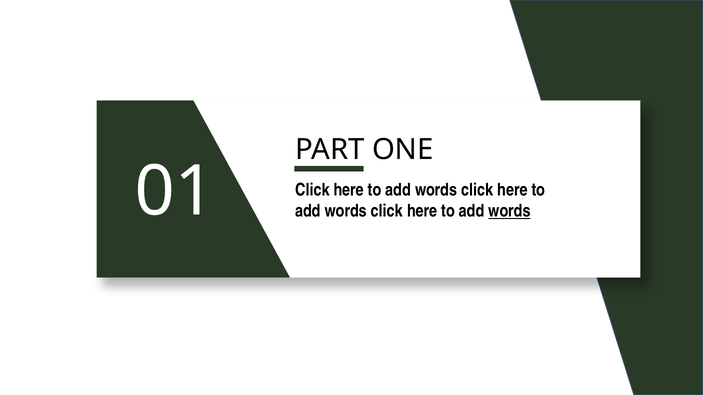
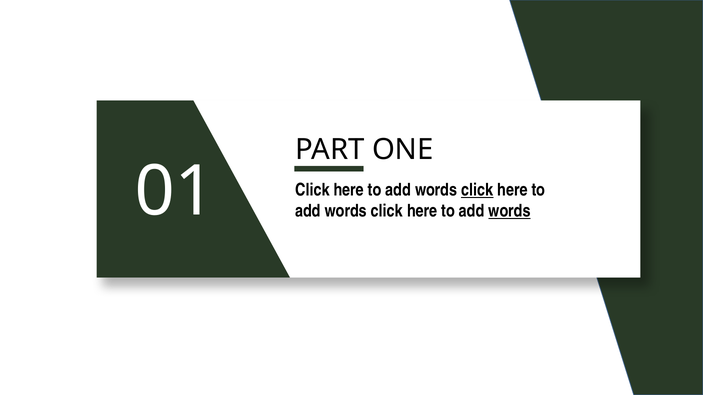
click at (477, 190) underline: none -> present
